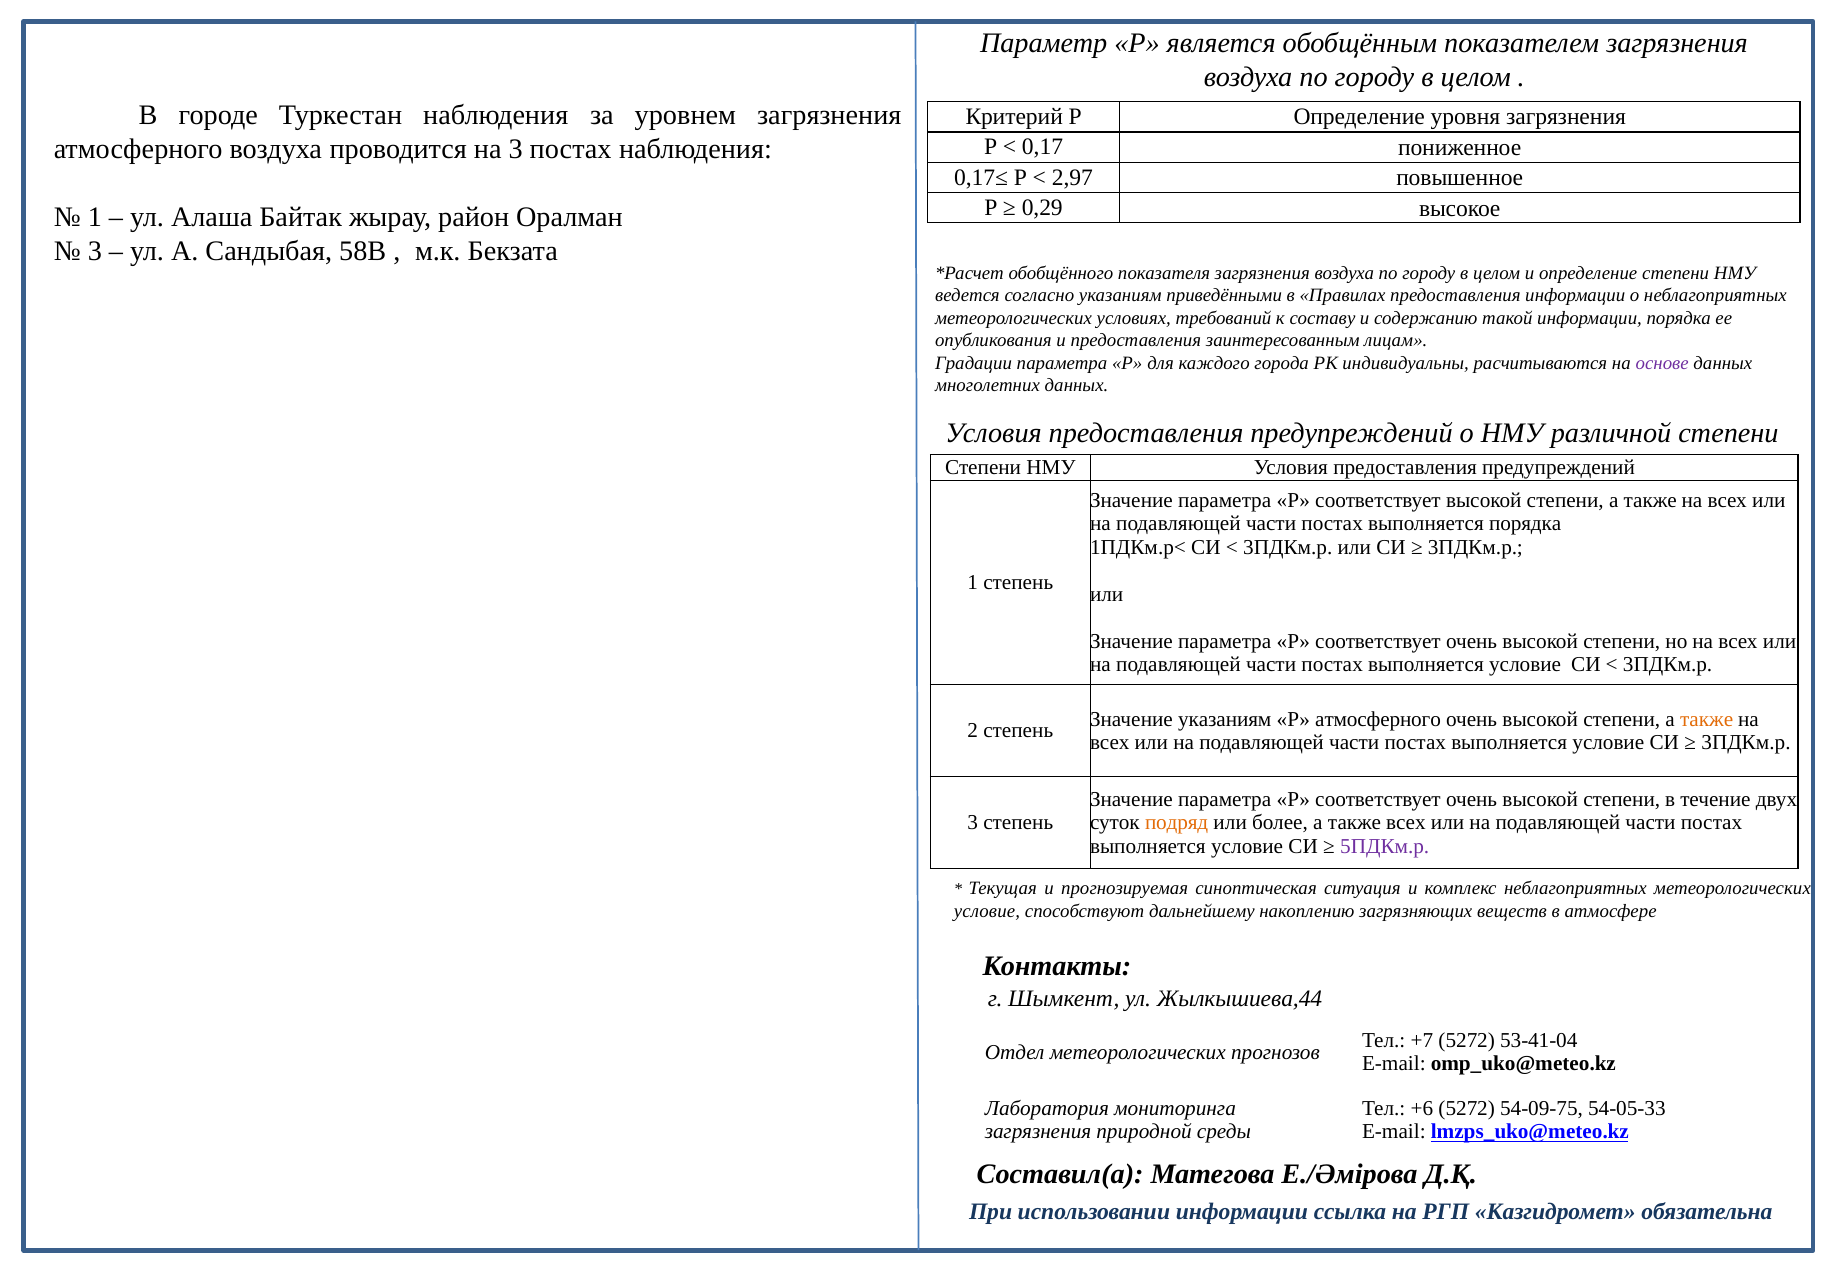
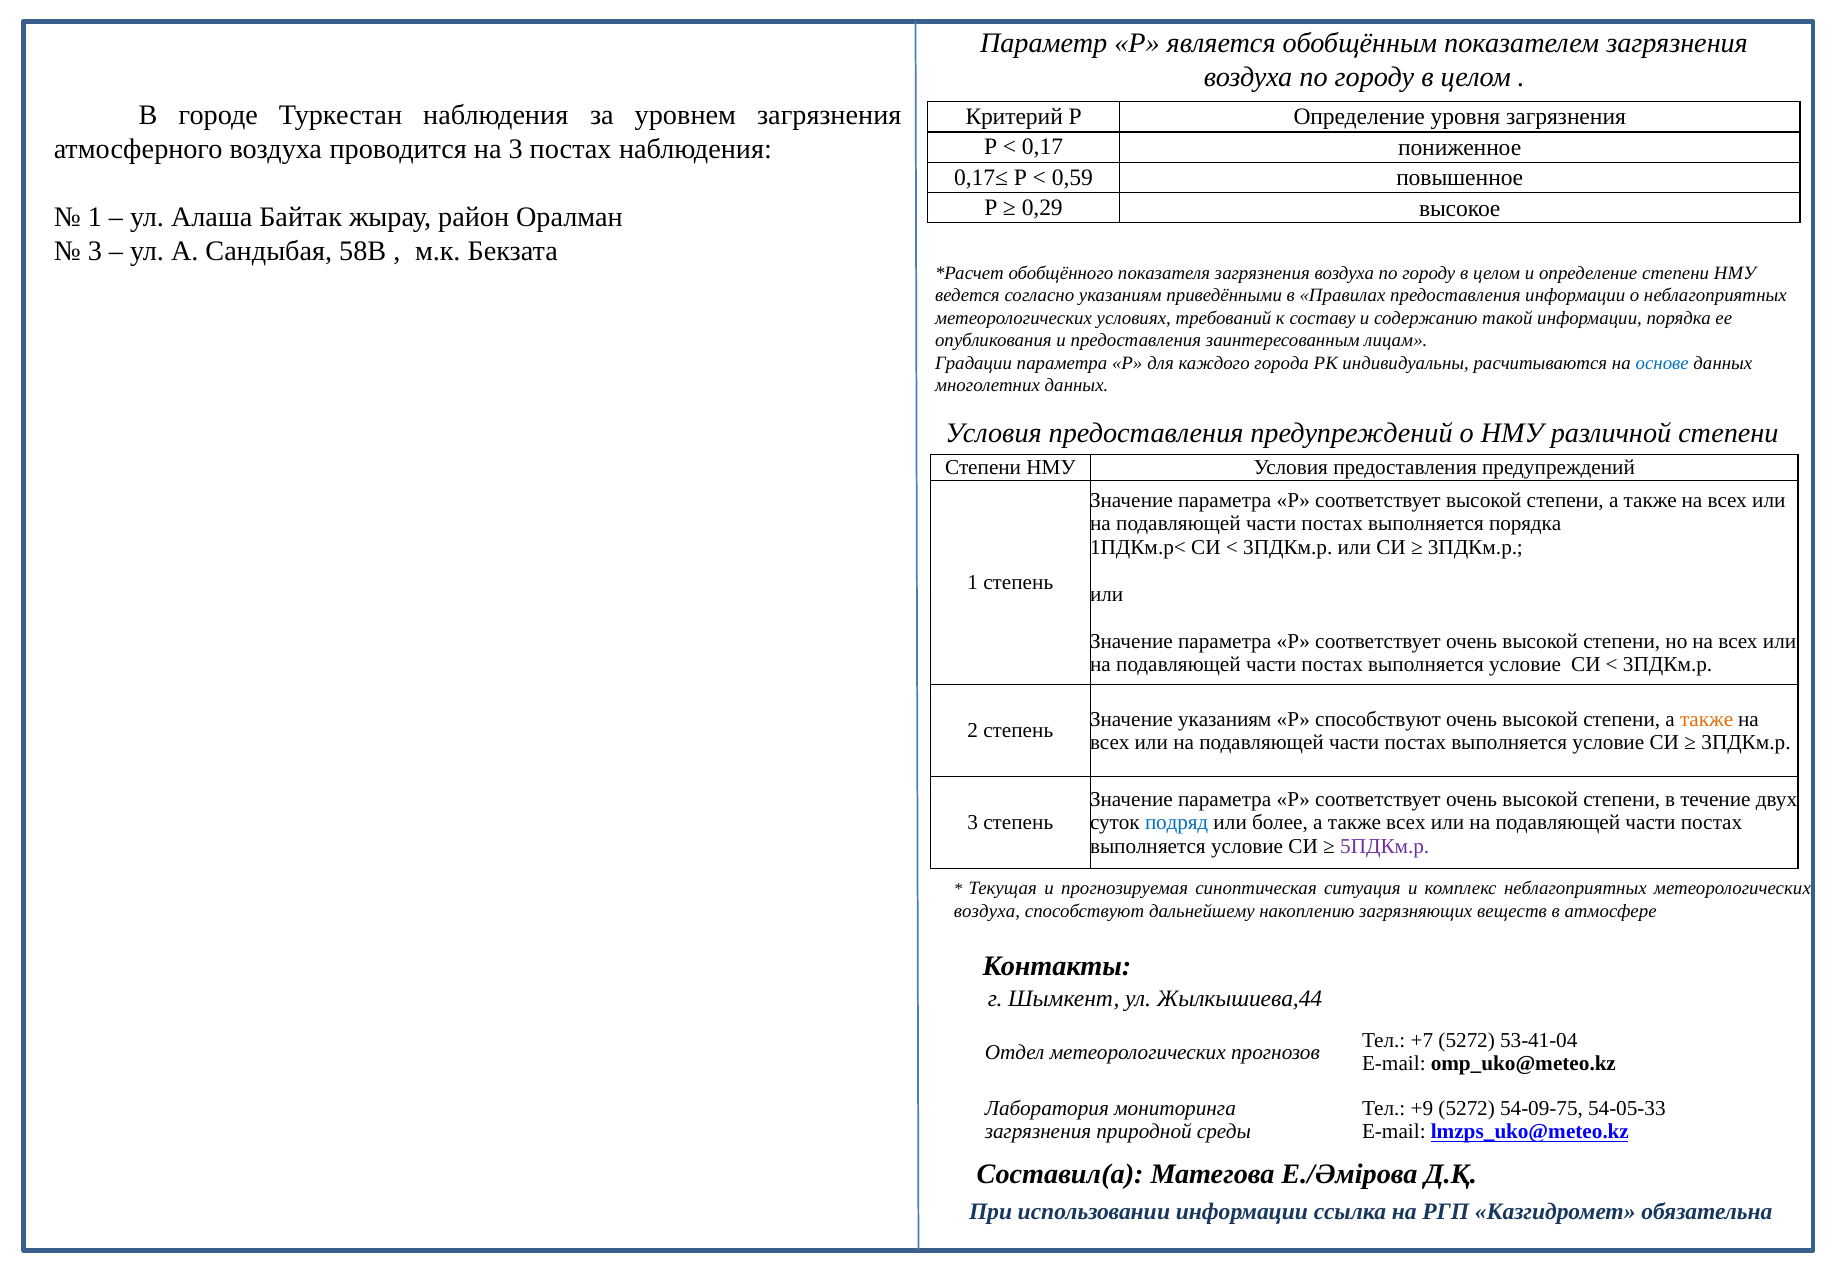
2,97: 2,97 -> 0,59
основе colour: purple -> blue
Р атмосферного: атмосферного -> способствуют
подряд colour: orange -> blue
условие at (987, 911): условие -> воздуха
+6: +6 -> +9
